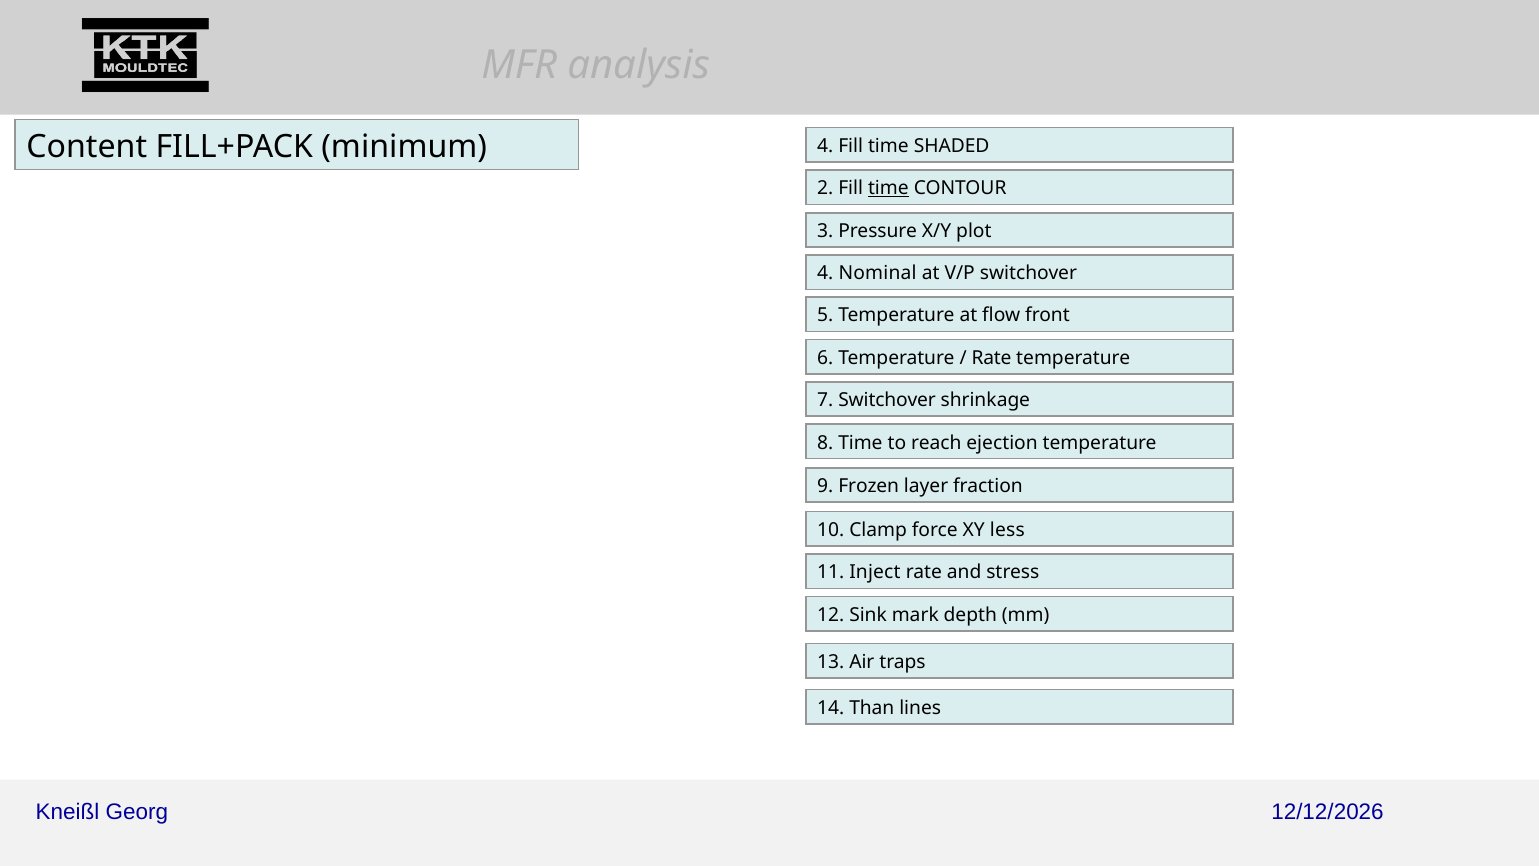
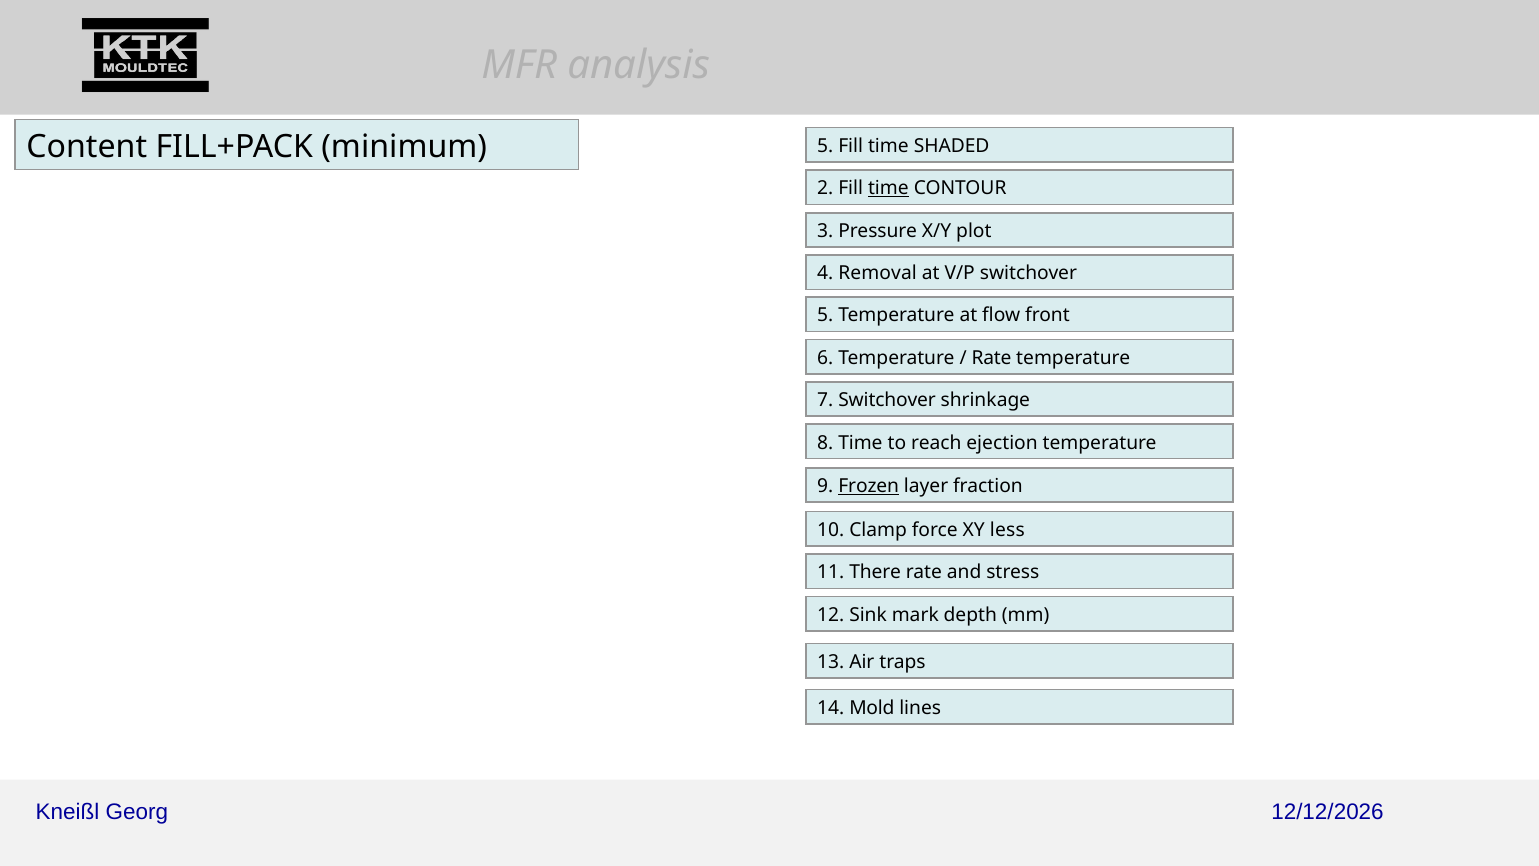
minimum 4: 4 -> 5
Nominal: Nominal -> Removal
Frozen underline: none -> present
Inject: Inject -> There
Than: Than -> Mold
